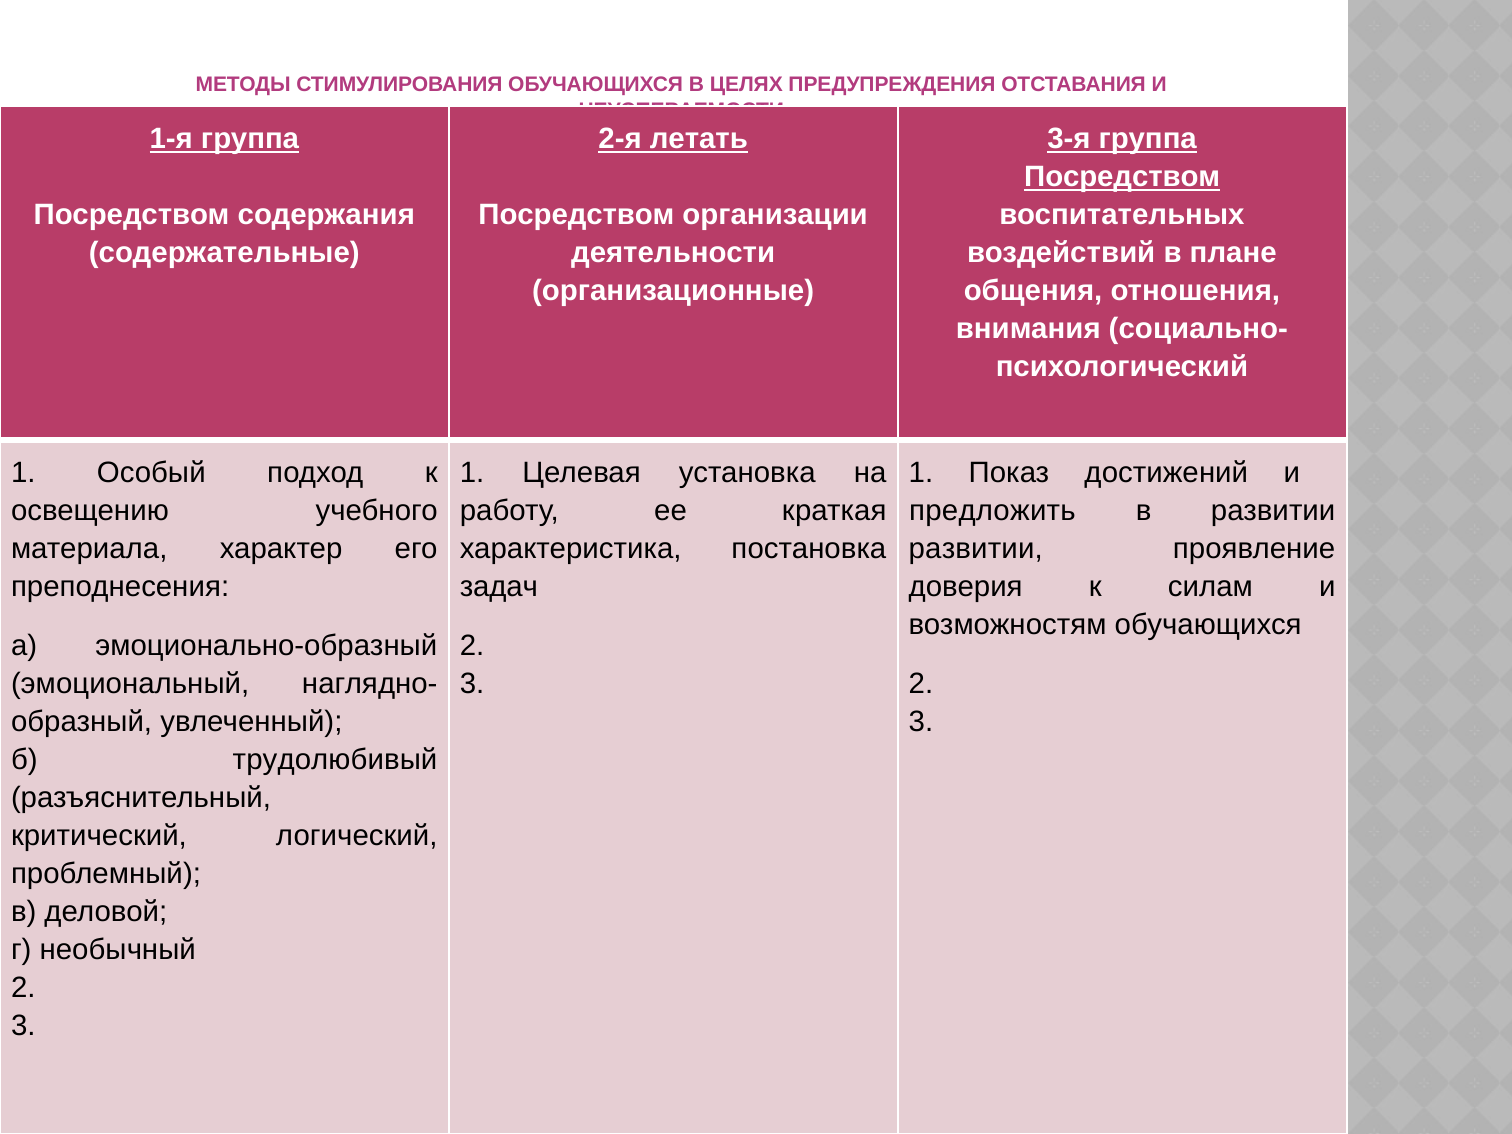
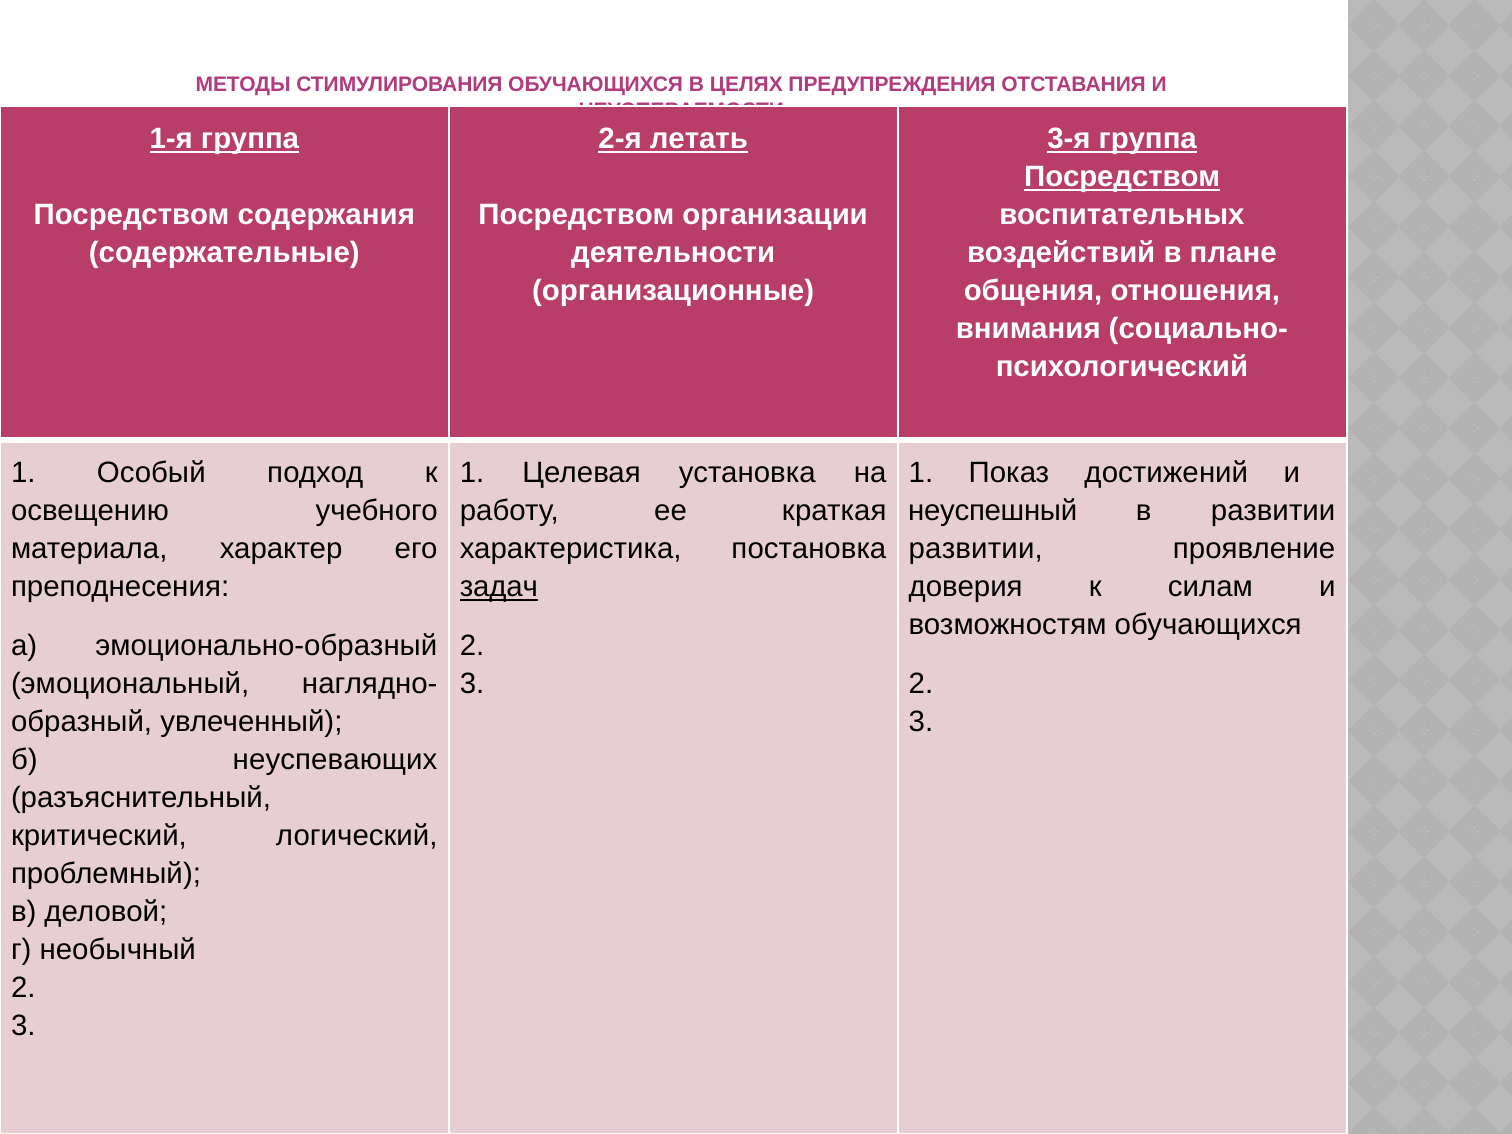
предложить: предложить -> неуспешный
задач underline: none -> present
трудолюбивый: трудолюбивый -> неуспевающих
